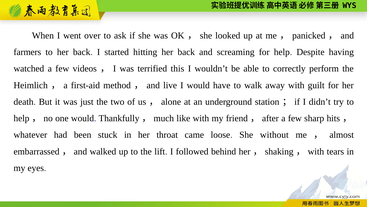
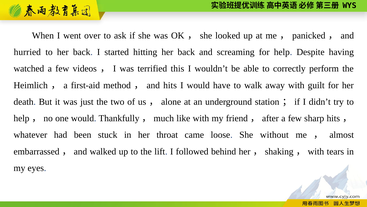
farmers: farmers -> hurried
and live: live -> hits
